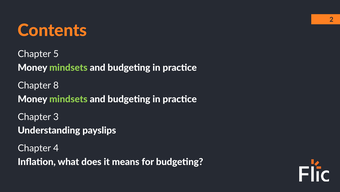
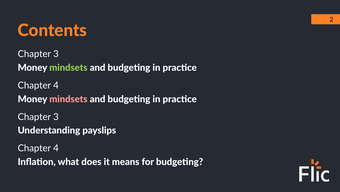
5 at (56, 54): 5 -> 3
8 at (56, 85): 8 -> 4
mindsets at (68, 99) colour: light green -> pink
